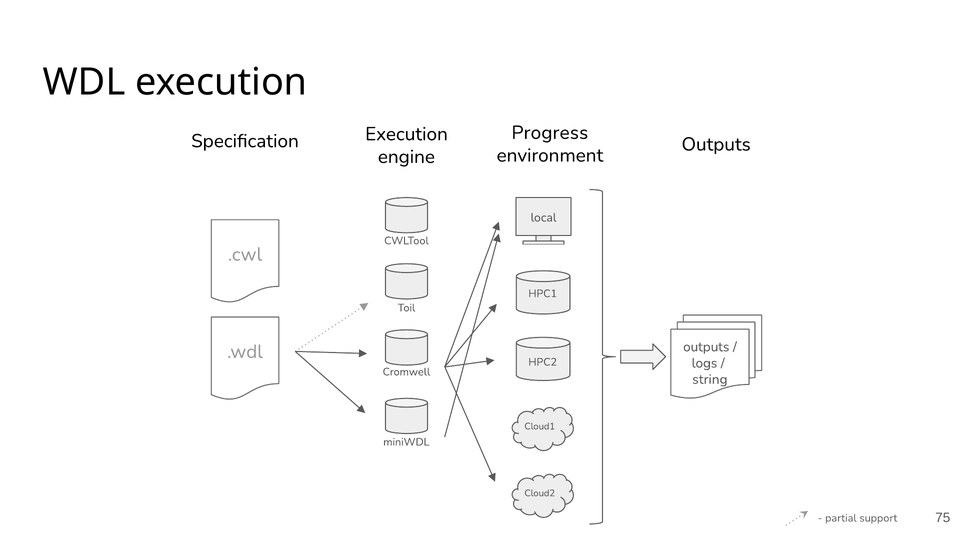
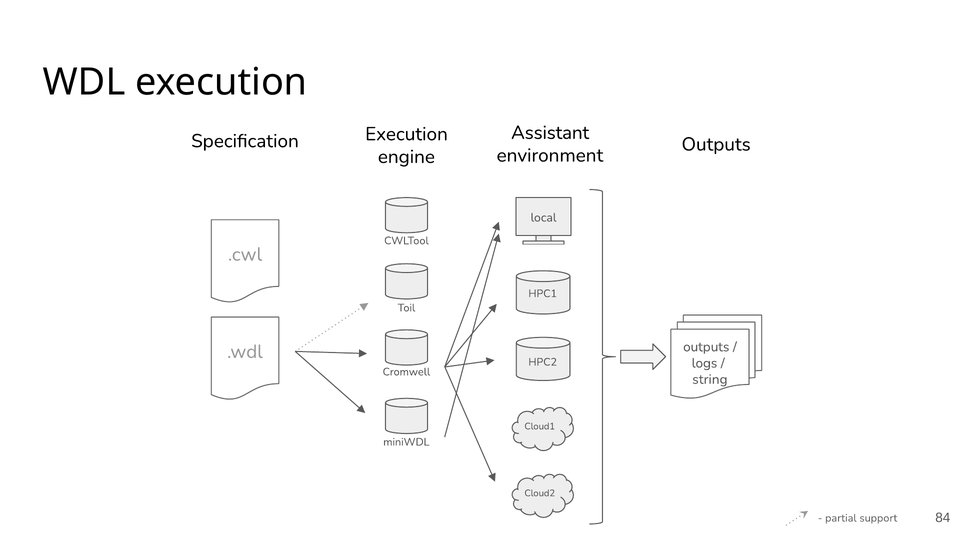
Progress: Progress -> Assistant
75: 75 -> 84
